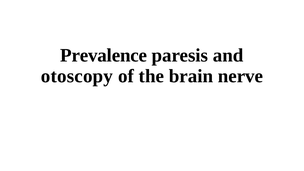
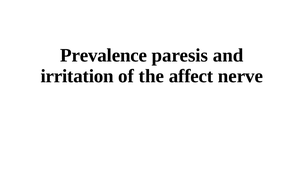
otoscopy: otoscopy -> irritation
brain: brain -> affect
